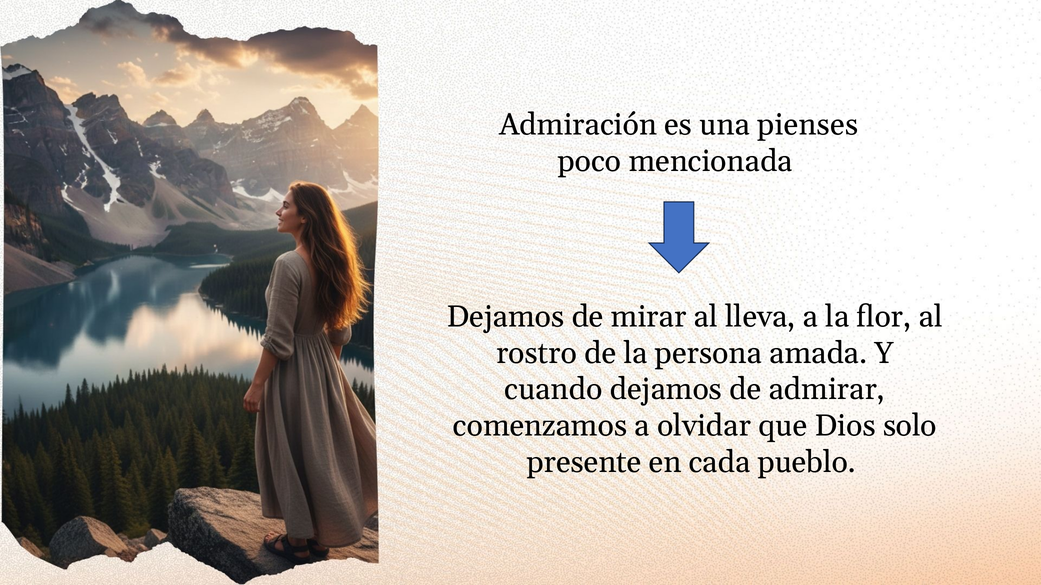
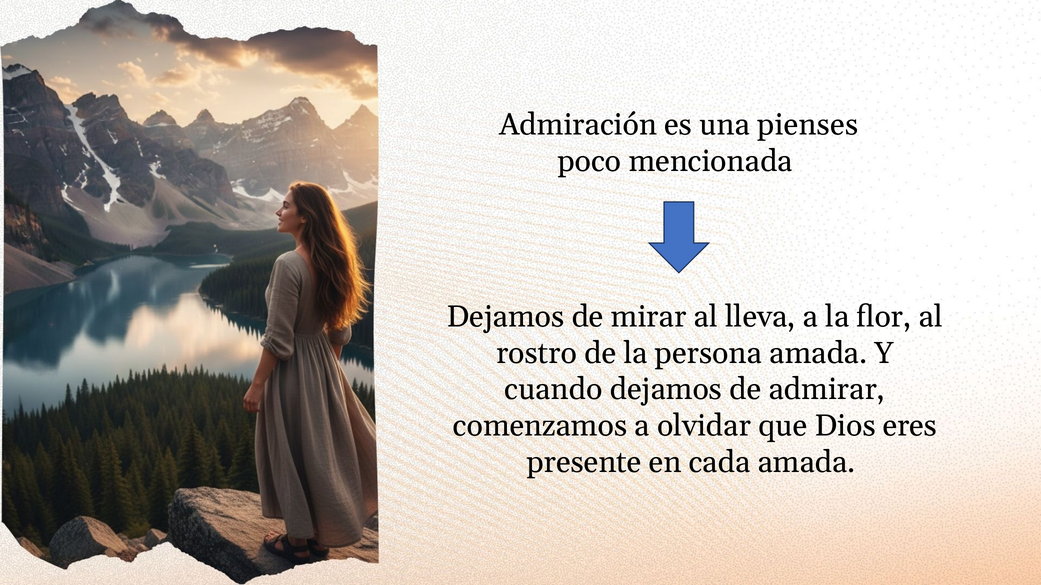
solo: solo -> eres
cada pueblo: pueblo -> amada
